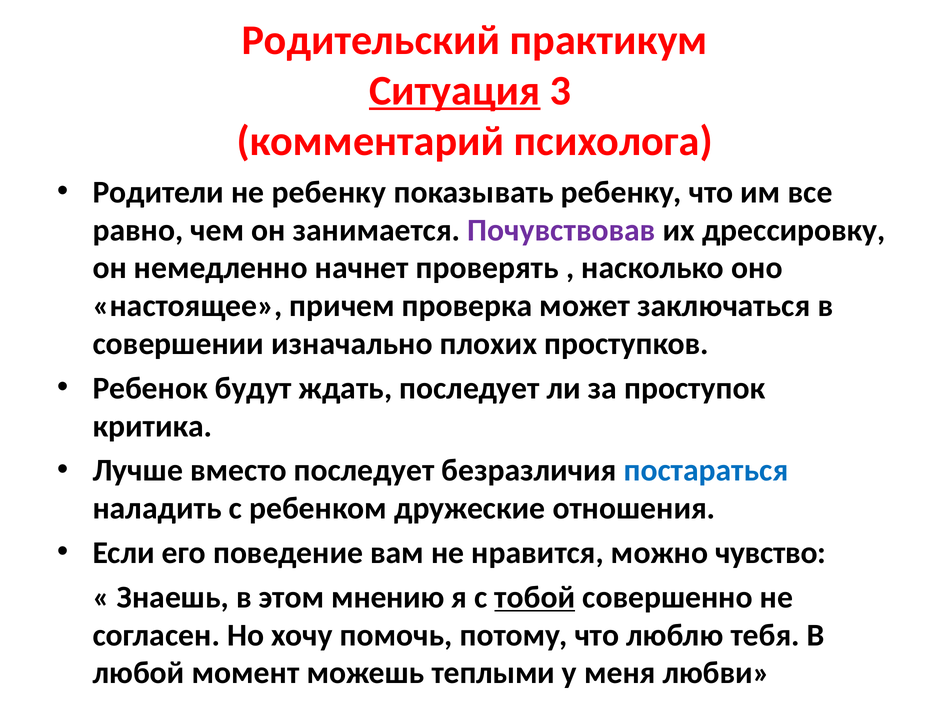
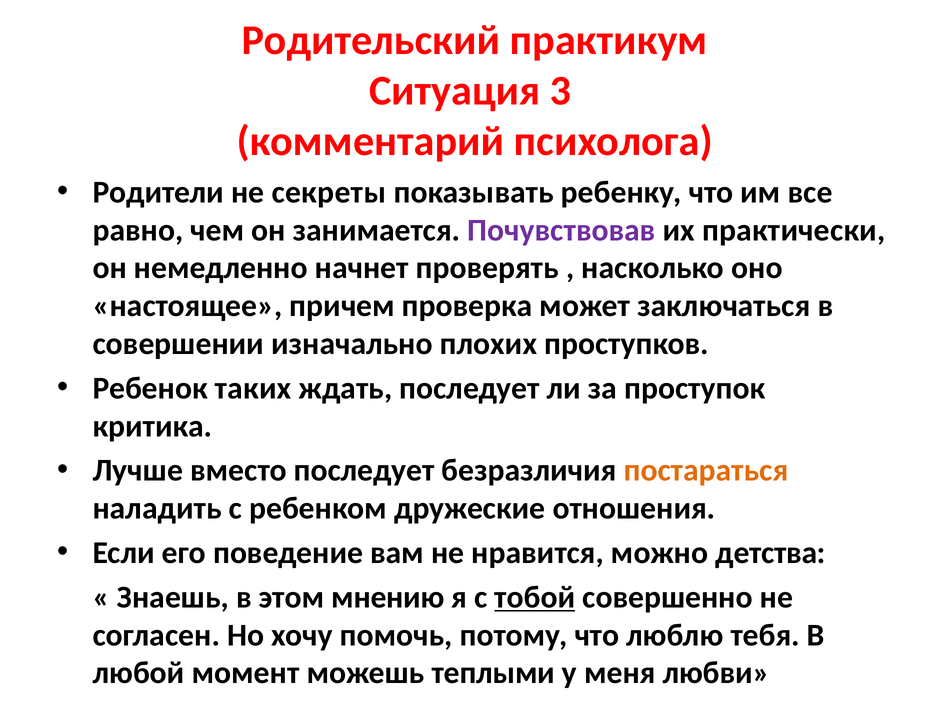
Ситуация underline: present -> none
не ребенку: ребенку -> секреты
дрессировку: дрессировку -> практически
будут: будут -> таких
постараться colour: blue -> orange
чувство: чувство -> детства
